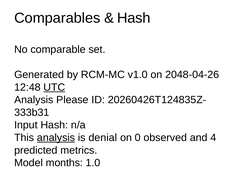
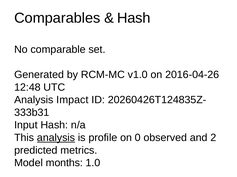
2048-04-26: 2048-04-26 -> 2016-04-26
UTC underline: present -> none
Please: Please -> Impact
denial: denial -> profile
4: 4 -> 2
